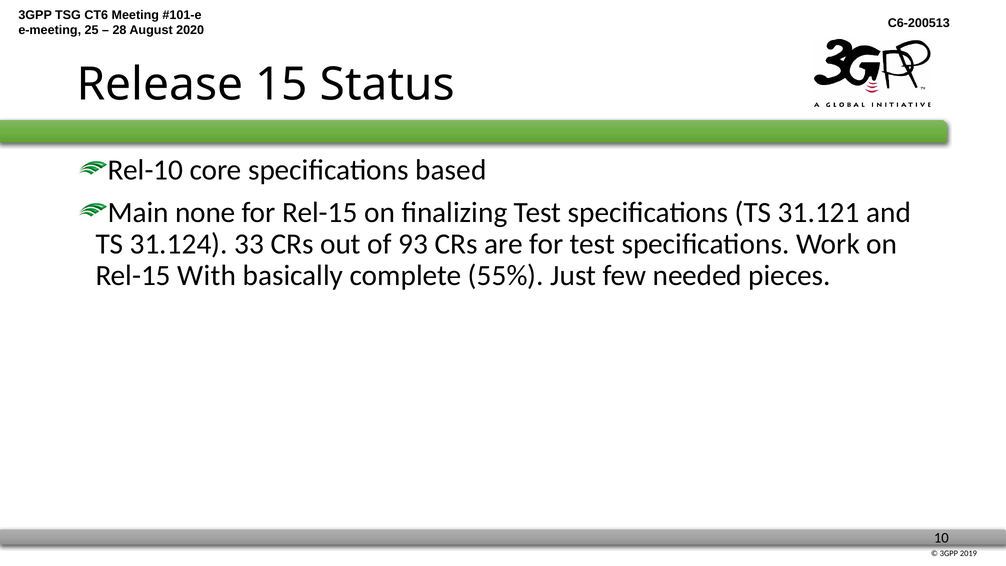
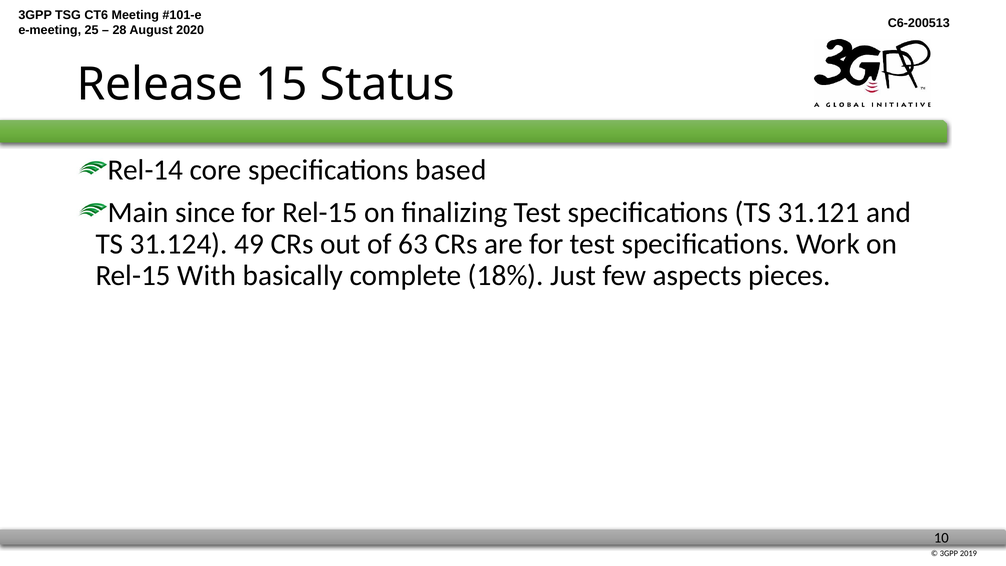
Rel-10: Rel-10 -> Rel-14
none: none -> since
33: 33 -> 49
93: 93 -> 63
55%: 55% -> 18%
needed: needed -> aspects
